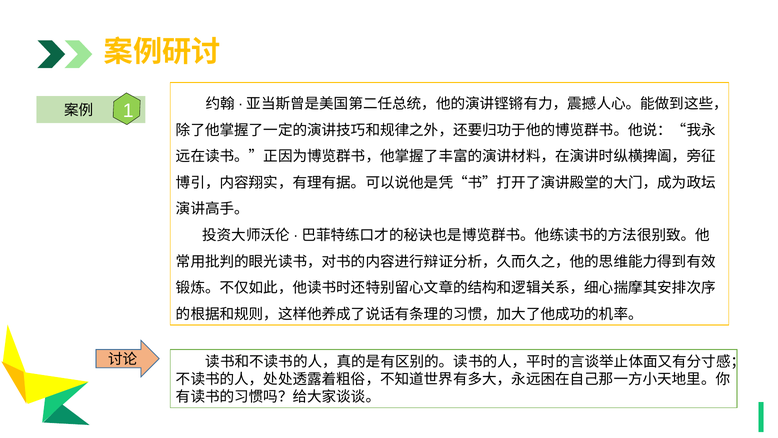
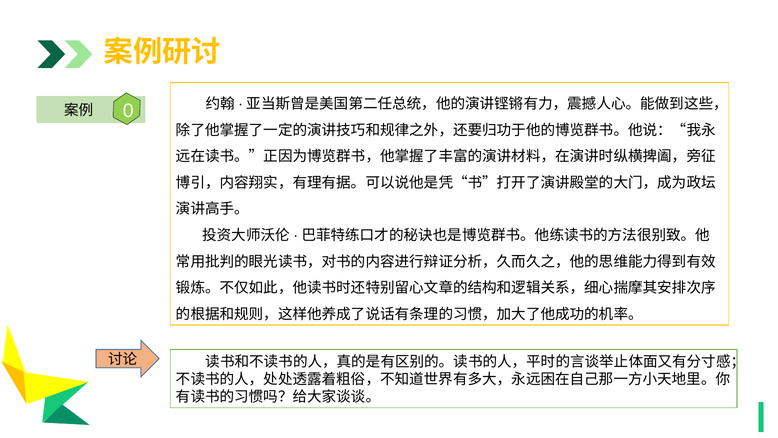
1 at (128, 111): 1 -> 0
